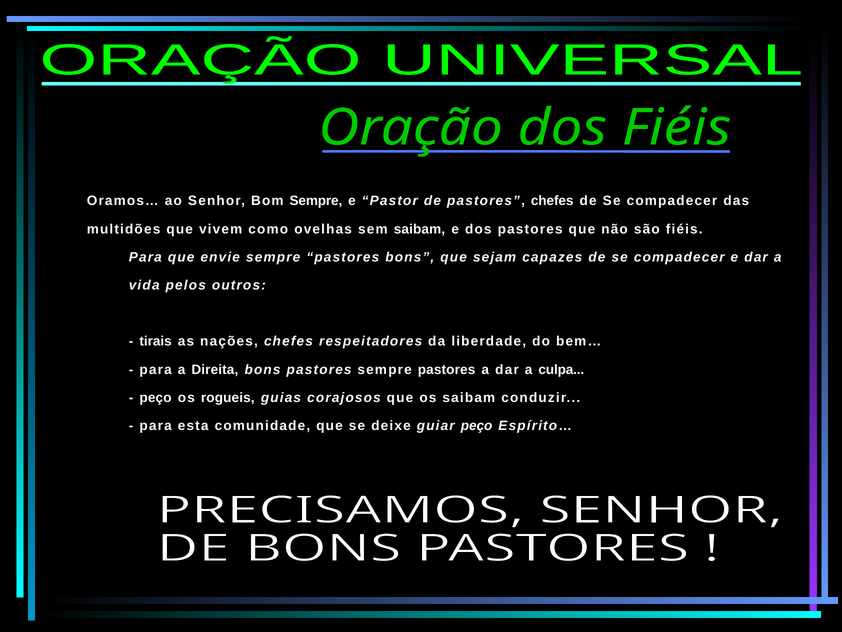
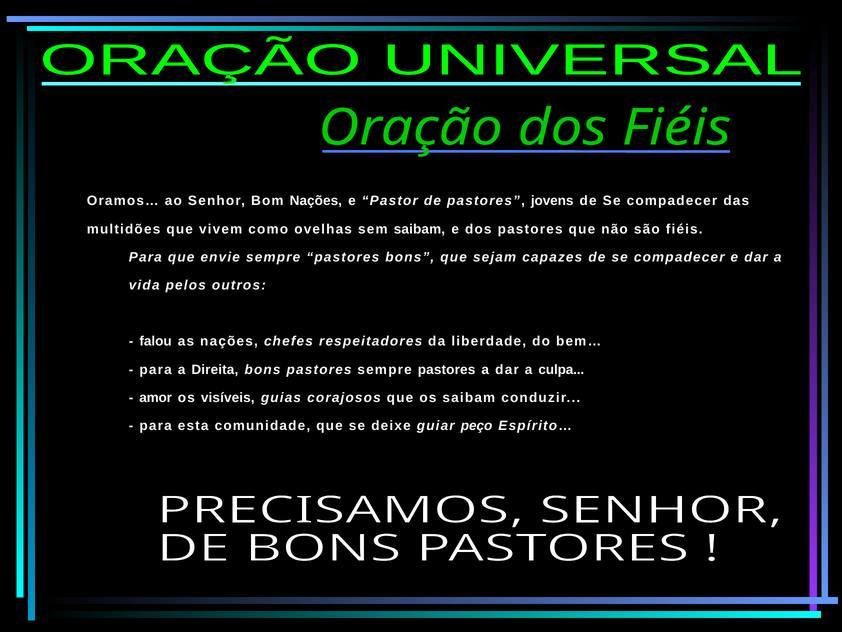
Bom Sempre: Sempre -> Nações
pastores chefes: chefes -> jovens
tirais: tirais -> falou
peço at (156, 397): peço -> amor
rogueis: rogueis -> visíveis
